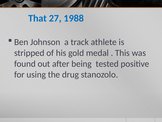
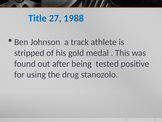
That: That -> Title
